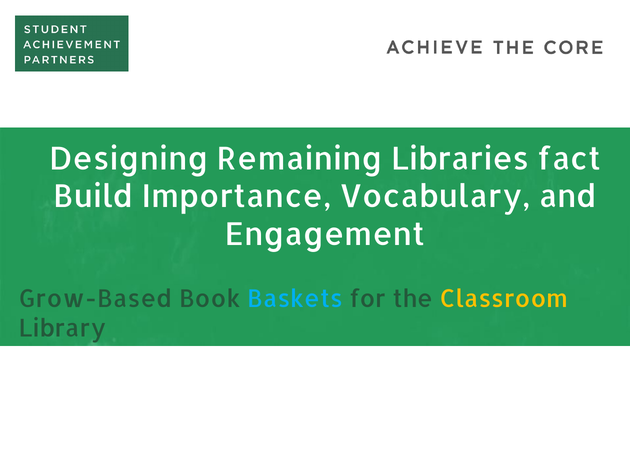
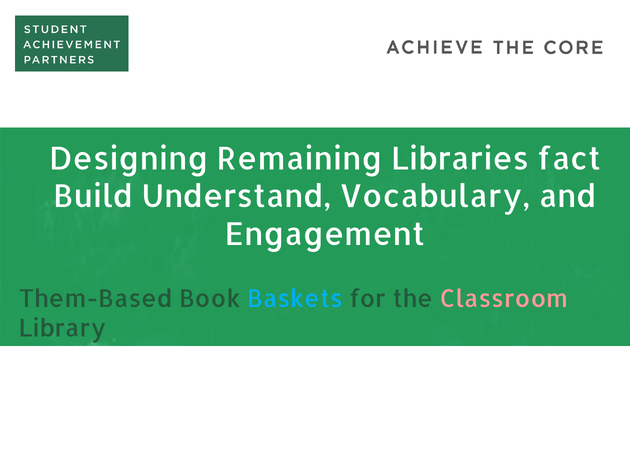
Importance: Importance -> Understand
Grow-Based: Grow-Based -> Them-Based
Classroom colour: yellow -> pink
